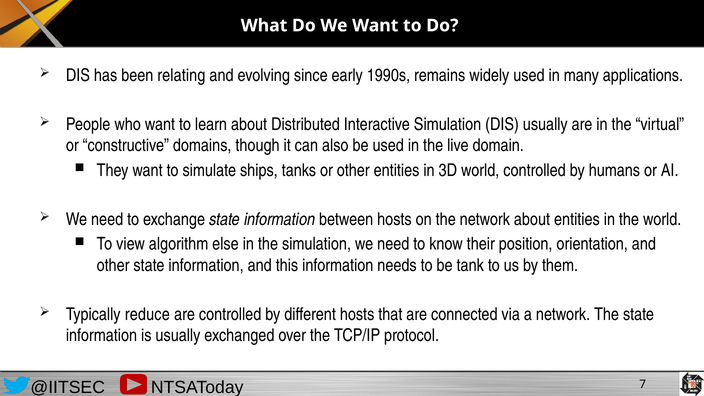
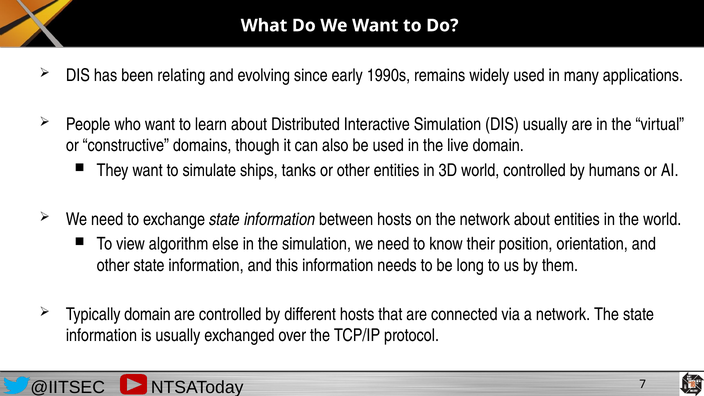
tank: tank -> long
Typically reduce: reduce -> domain
